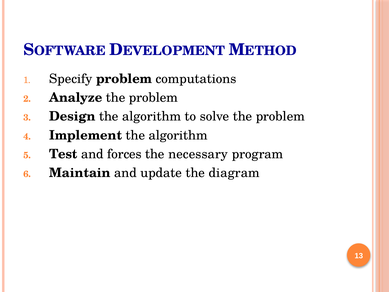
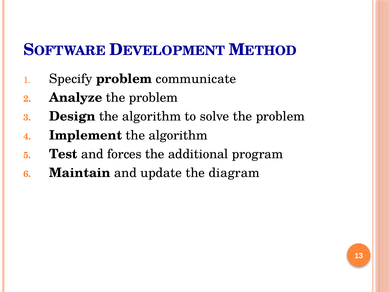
computations: computations -> communicate
necessary: necessary -> additional
